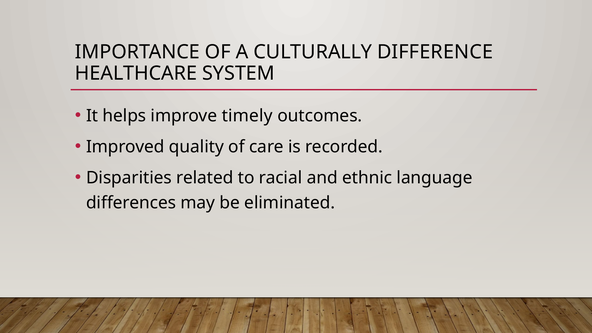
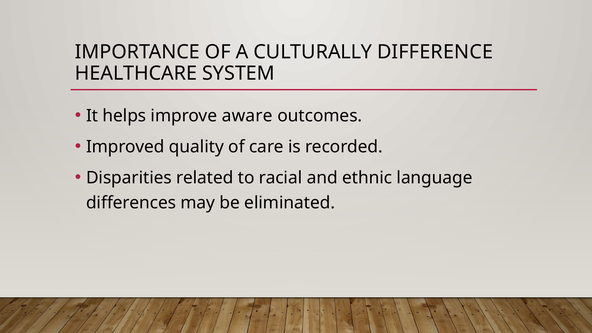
timely: timely -> aware
